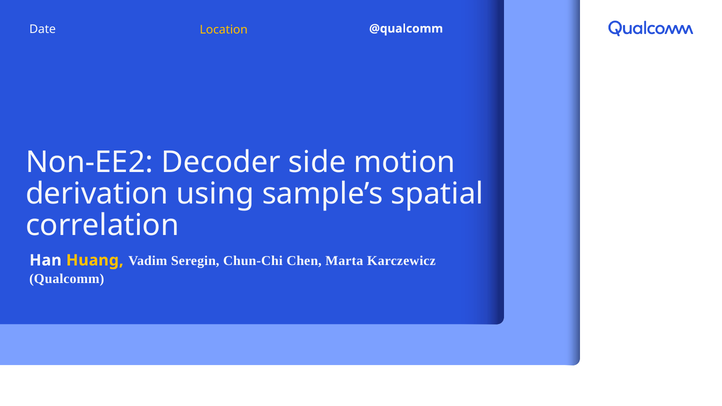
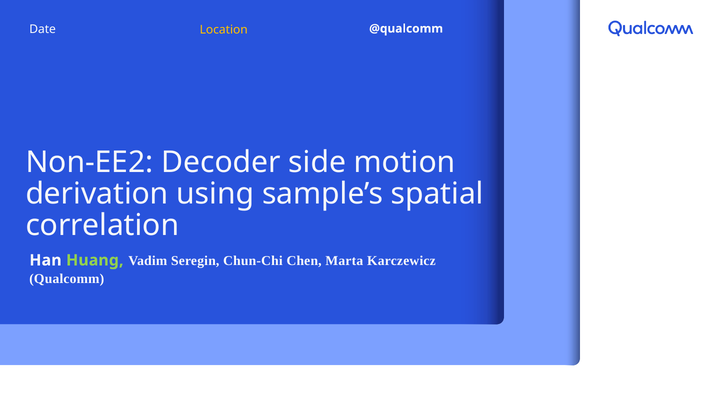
Huang colour: yellow -> light green
